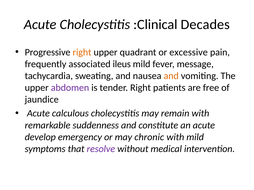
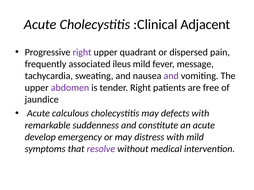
Decades: Decades -> Adjacent
right at (82, 52) colour: orange -> purple
excessive: excessive -> dispersed
and at (171, 76) colour: orange -> purple
remain: remain -> defects
chronic: chronic -> distress
